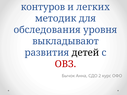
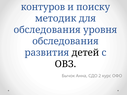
легких: легких -> поиску
выкладывают at (65, 41): выкладывают -> обследования
ОВЗ colour: red -> black
